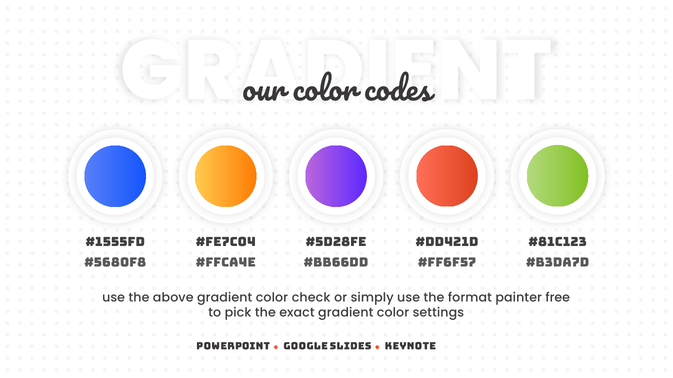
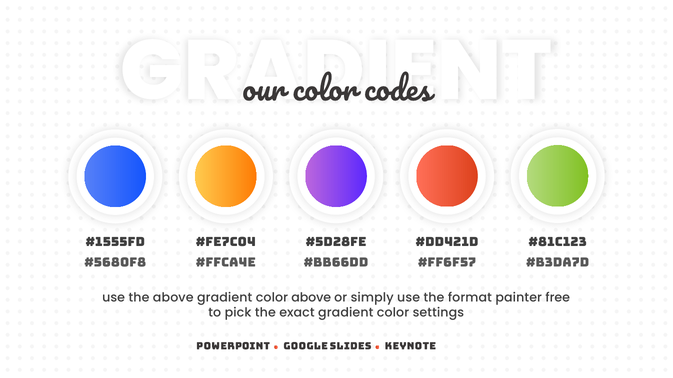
color check: check -> above
